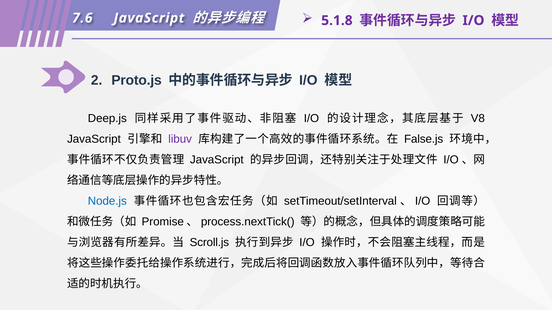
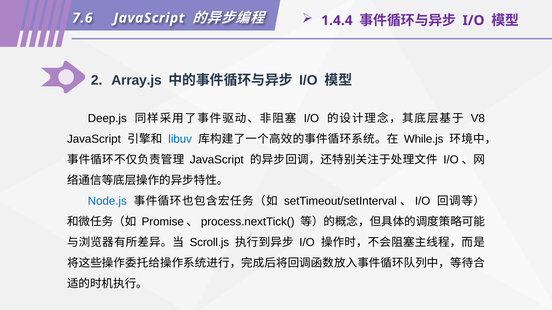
5.1.8: 5.1.8 -> 1.4.4
Proto.js: Proto.js -> Array.js
libuv colour: purple -> blue
False.js: False.js -> While.js
